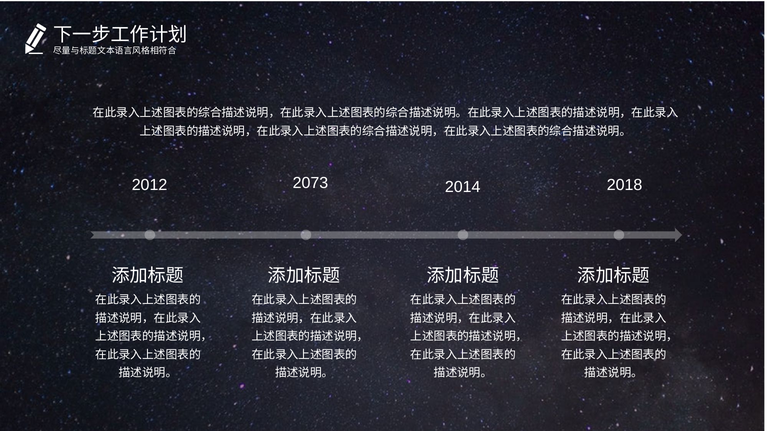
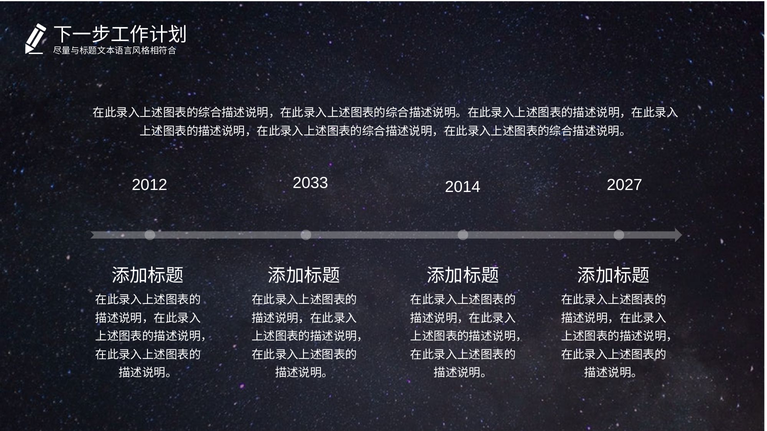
2073: 2073 -> 2033
2018: 2018 -> 2027
